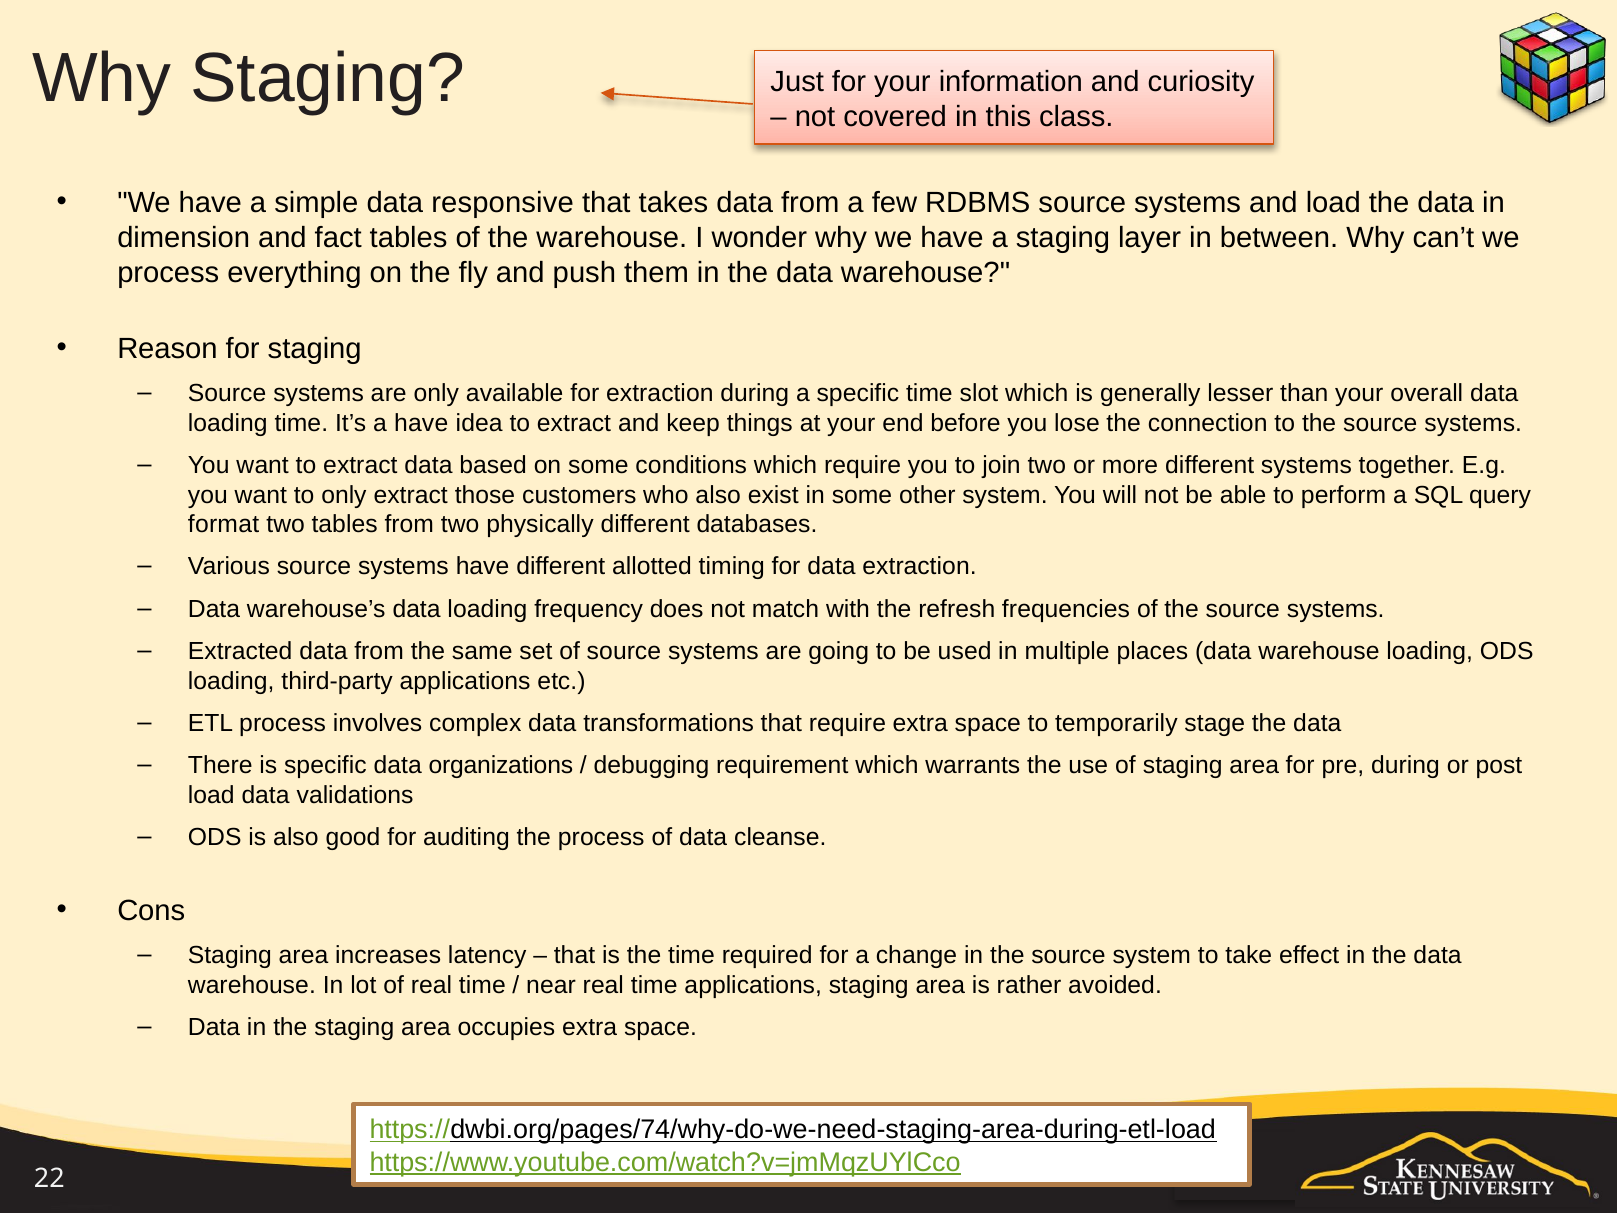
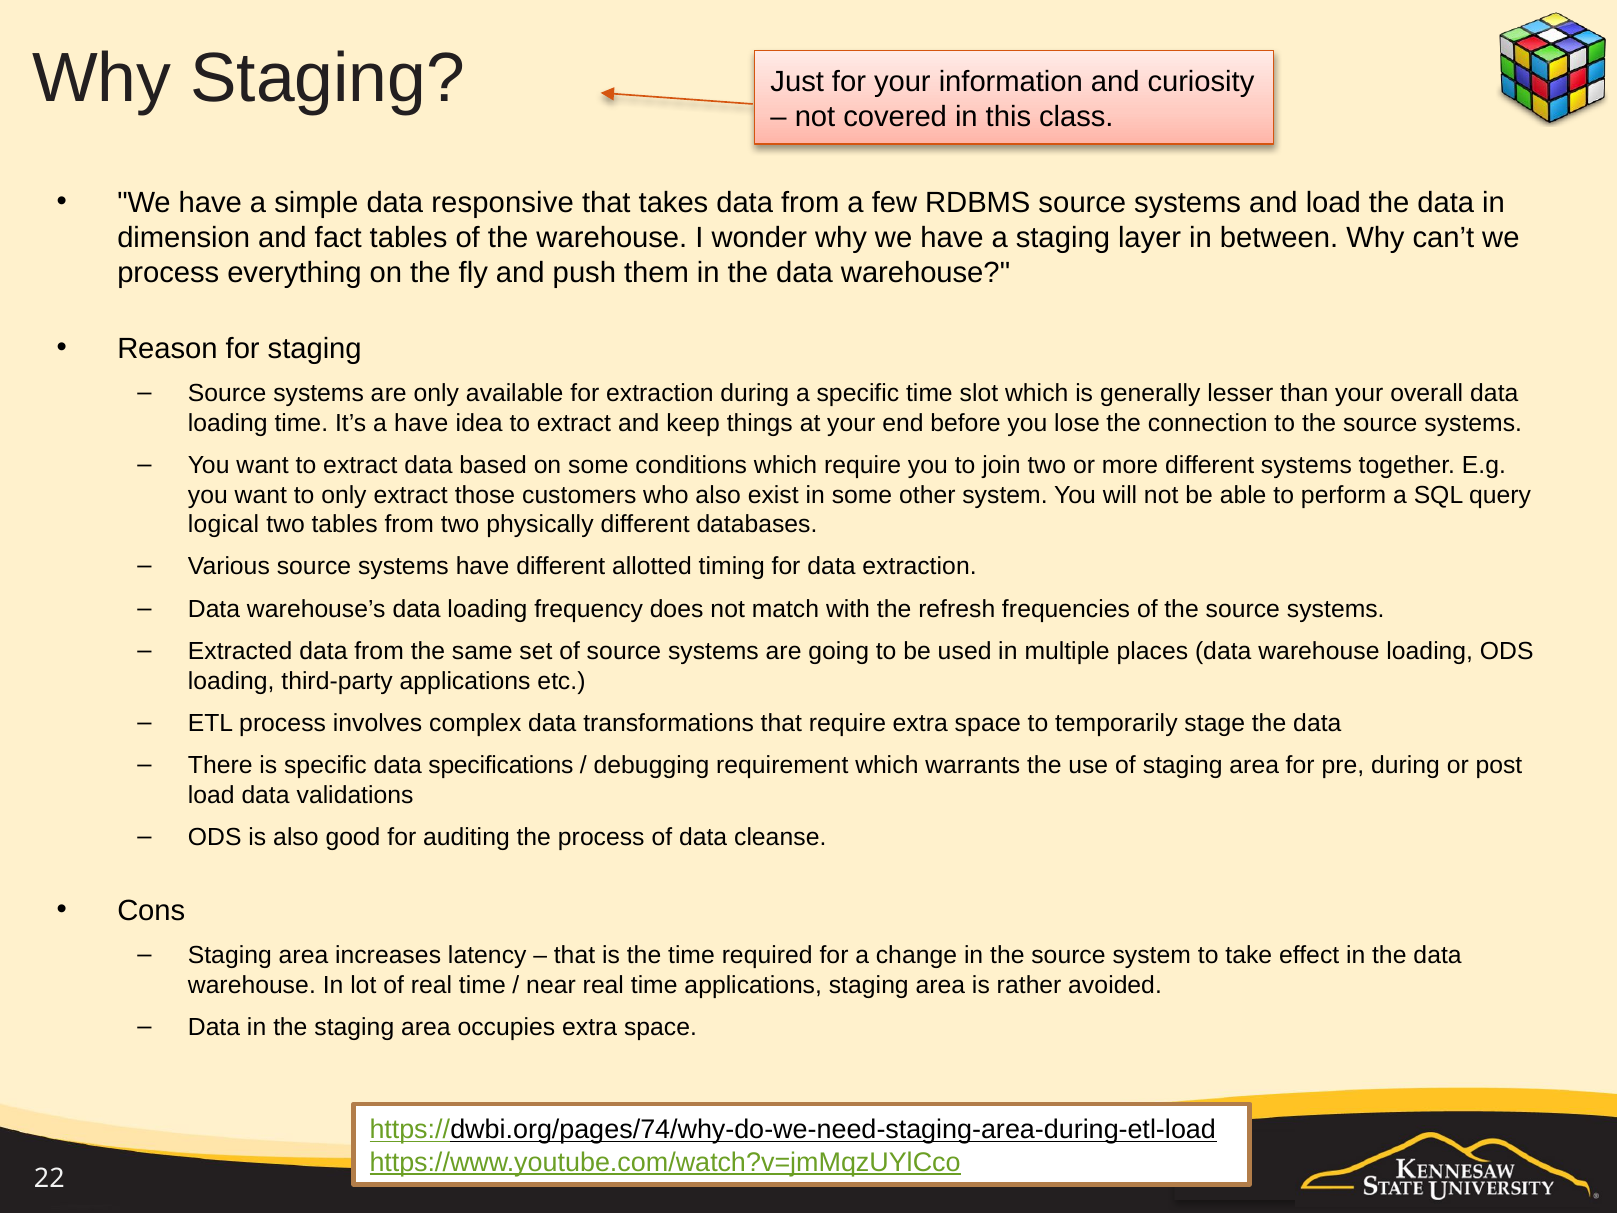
format: format -> logical
organizations: organizations -> specifications
